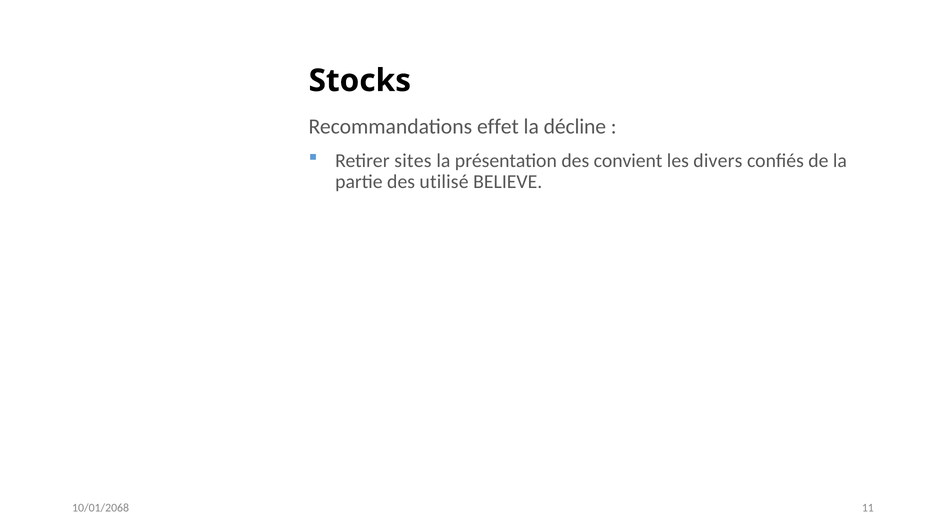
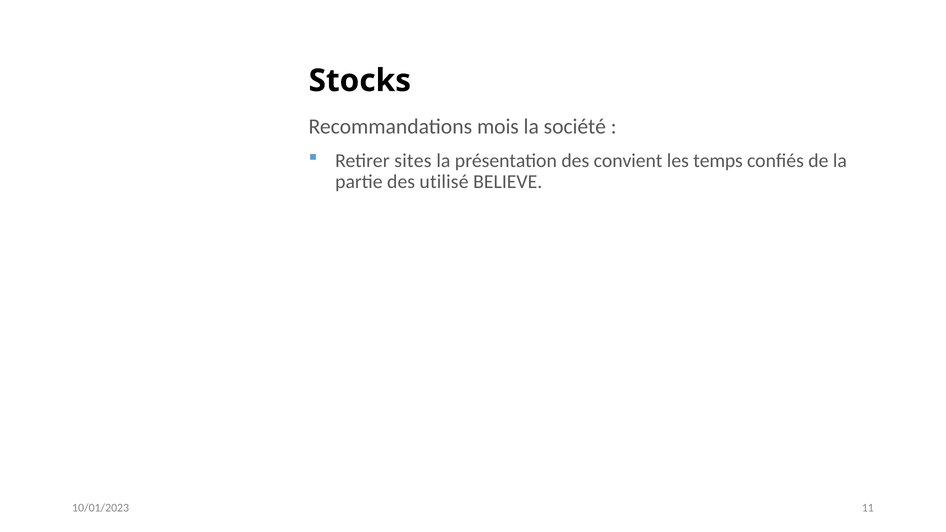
effet: effet -> mois
décline: décline -> société
divers: divers -> temps
10/01/2068: 10/01/2068 -> 10/01/2023
